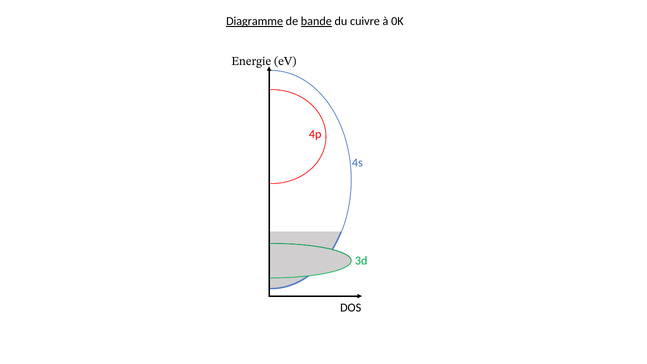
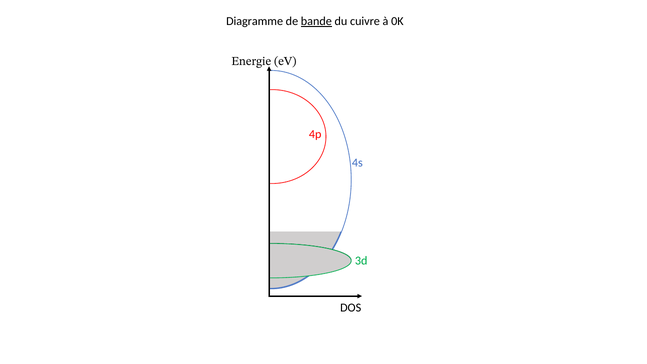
Diagramme underline: present -> none
